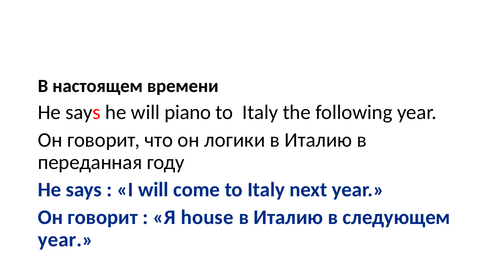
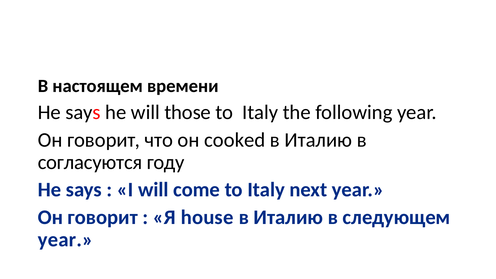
piano: piano -> those
логики: логики -> cooked
переданная: переданная -> согласуются
